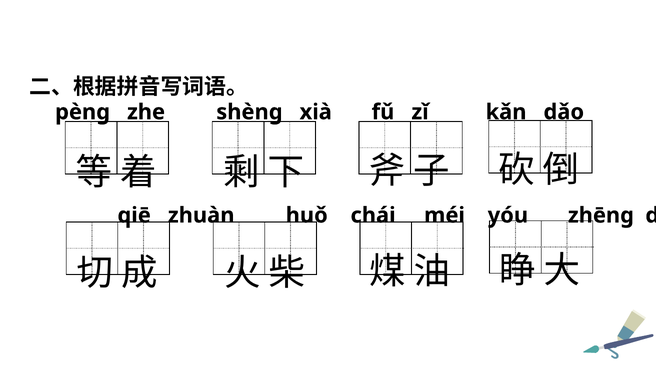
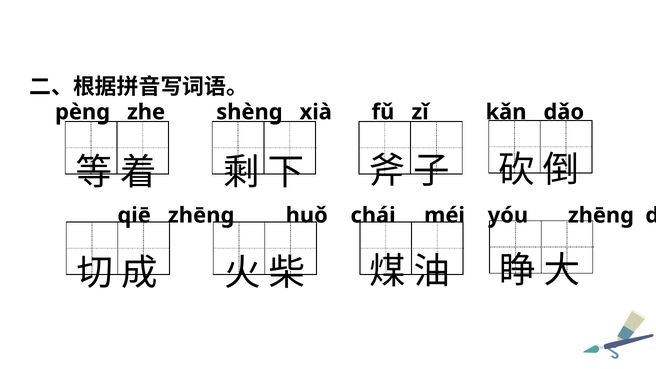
qiē zhuàn: zhuàn -> zhēng
